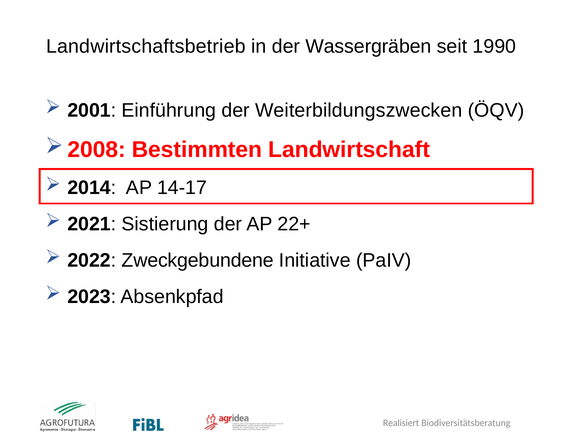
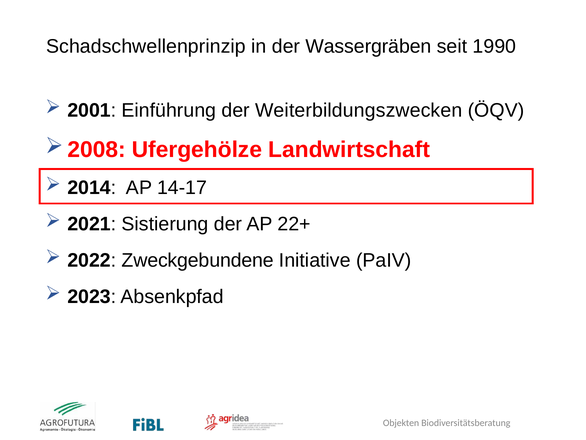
Landwirtschaftsbetrieb: Landwirtschaftsbetrieb -> Schadschwellenprinzip
Bestimmten: Bestimmten -> Ufergehölze
Realisiert: Realisiert -> Objekten
